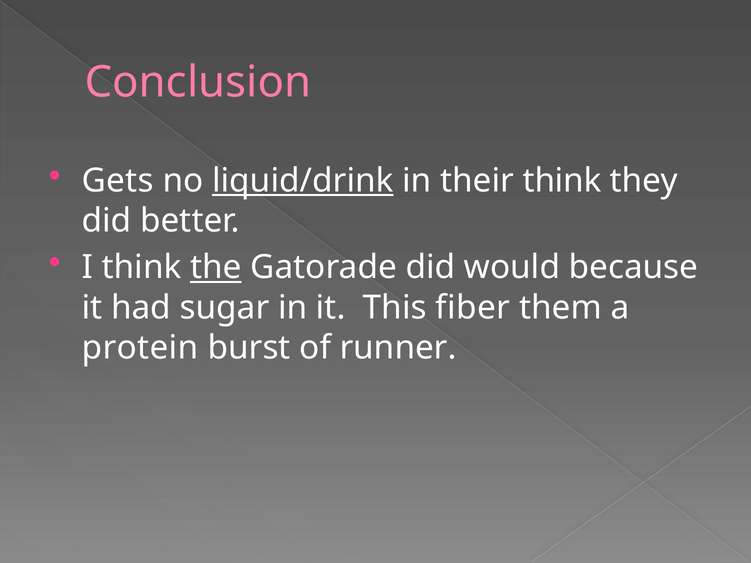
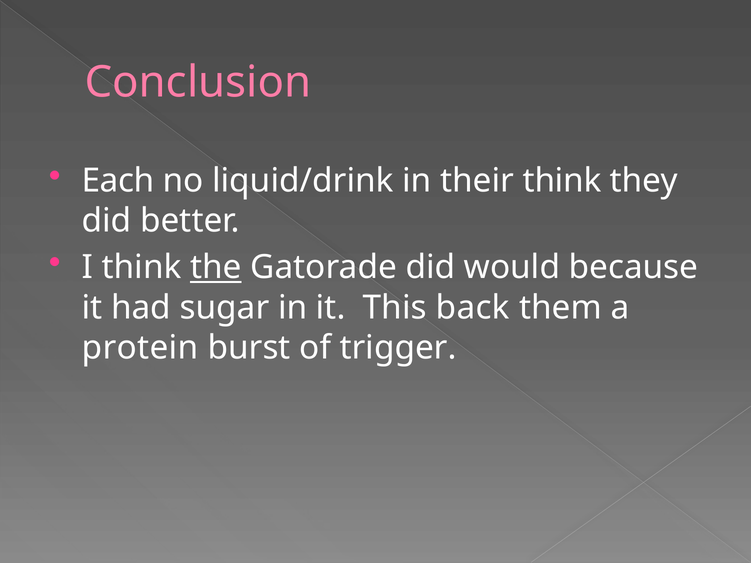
Gets: Gets -> Each
liquid/drink underline: present -> none
fiber: fiber -> back
runner: runner -> trigger
